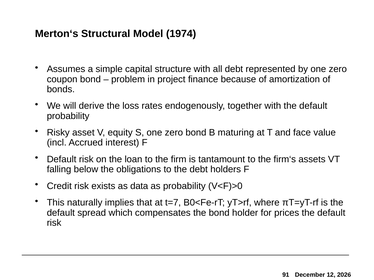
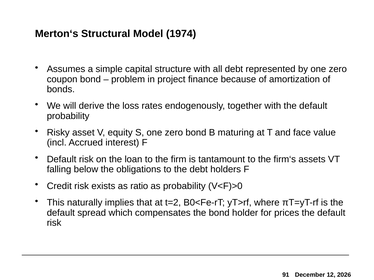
data: data -> ratio
t=7: t=7 -> t=2
